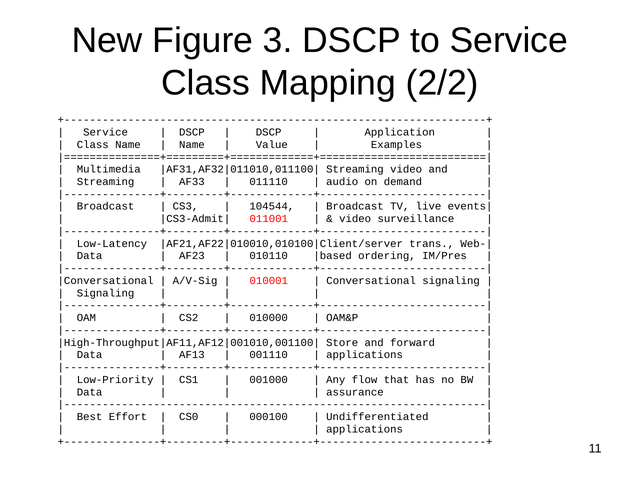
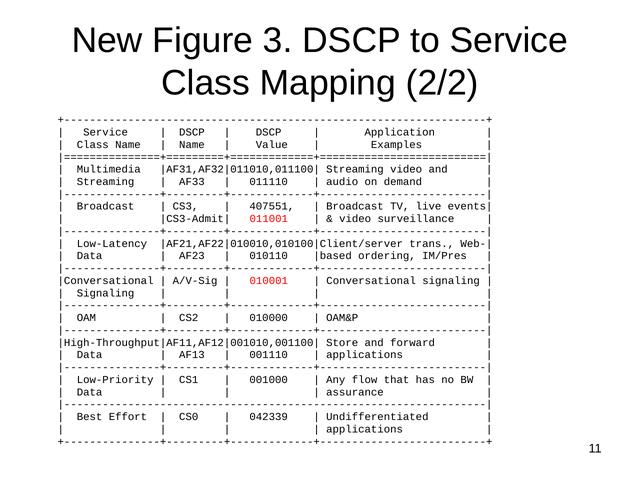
104544: 104544 -> 407551
000100: 000100 -> 042339
